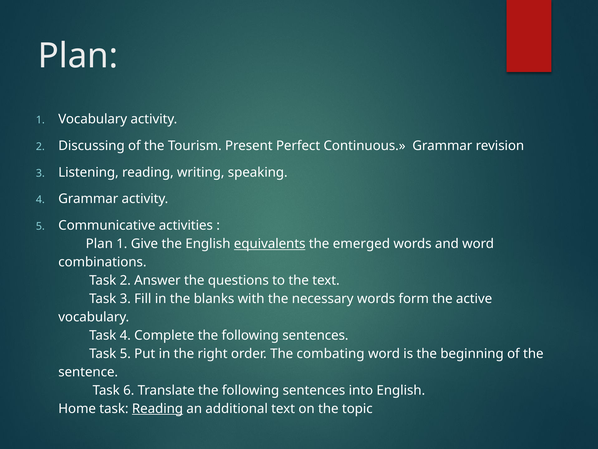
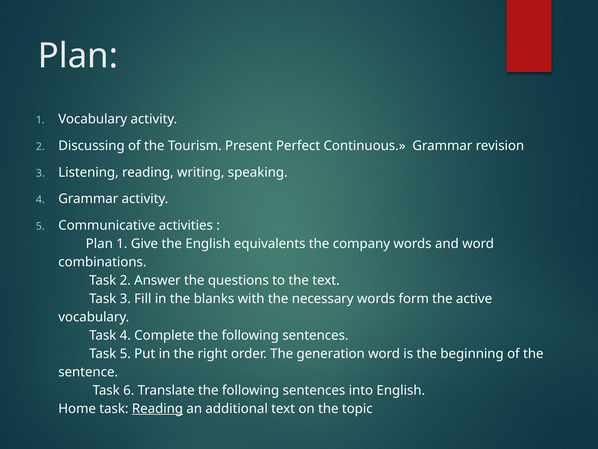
equivalents underline: present -> none
emerged: emerged -> company
combating: combating -> generation
